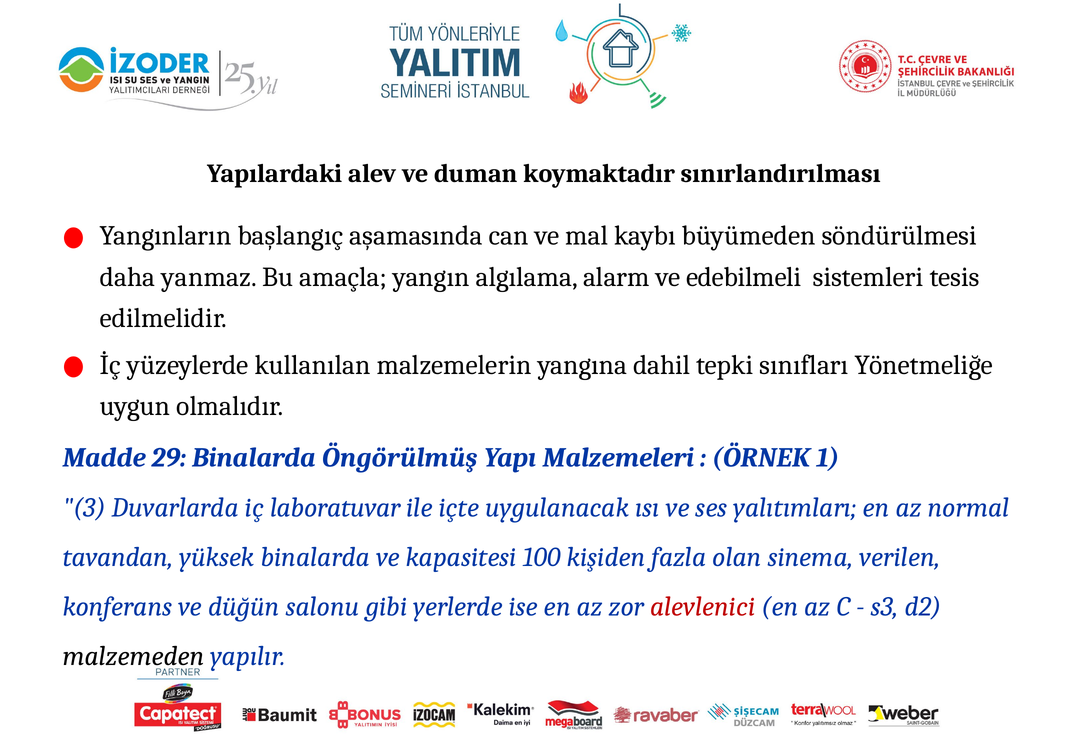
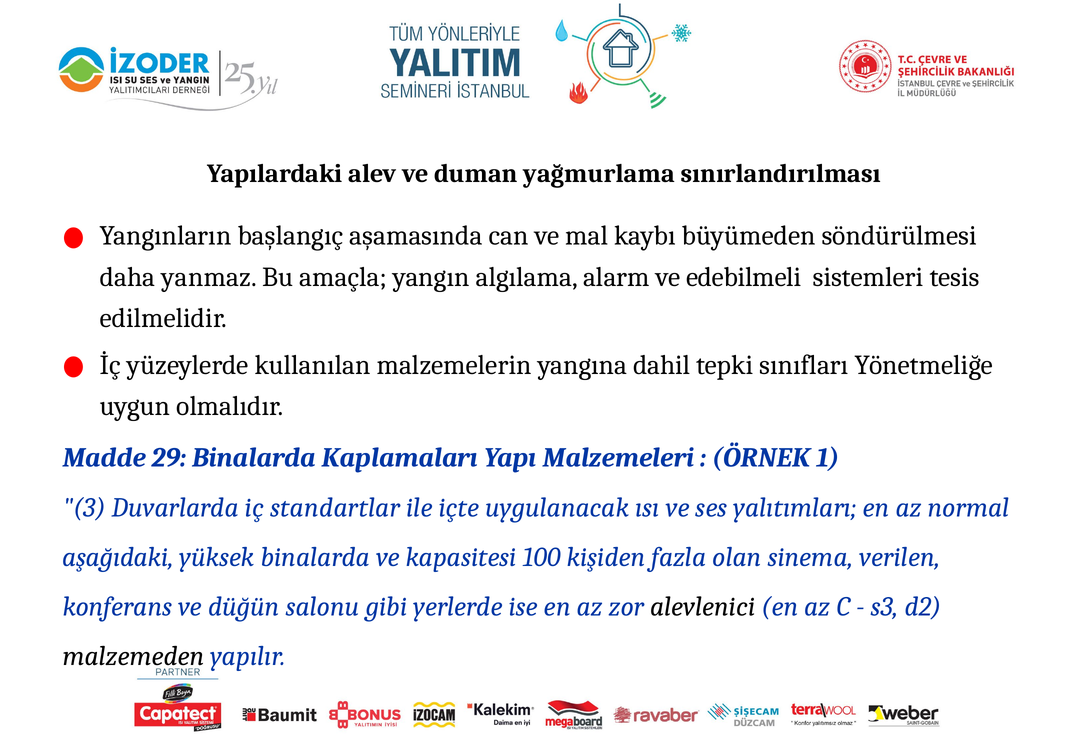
koymaktadır: koymaktadır -> yağmurlama
Öngörülmüş: Öngörülmüş -> Kaplamaları
laboratuvar: laboratuvar -> standartlar
tavandan: tavandan -> aşağıdaki
alevlenici colour: red -> black
